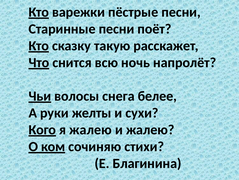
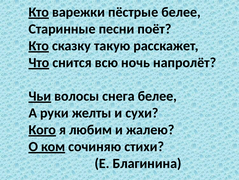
пёстрые песни: песни -> белее
я жалею: жалею -> любим
